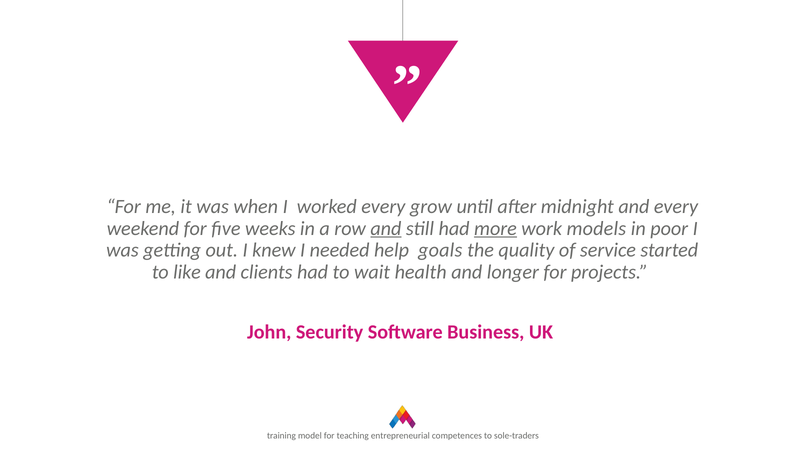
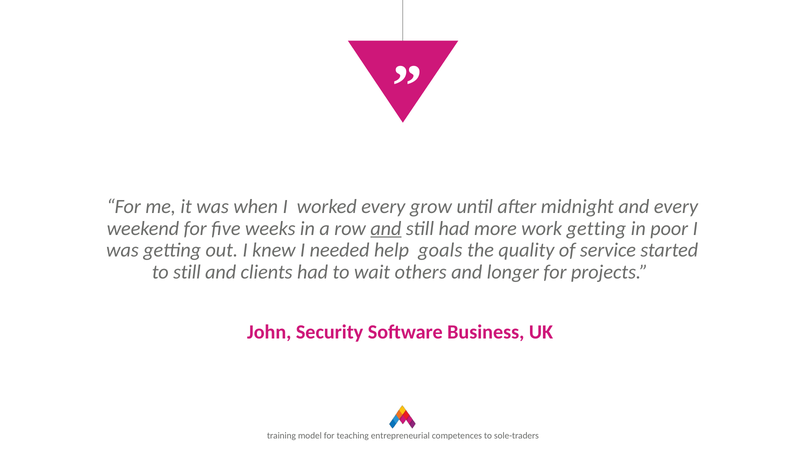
more underline: present -> none
work models: models -> getting
to like: like -> still
health: health -> others
